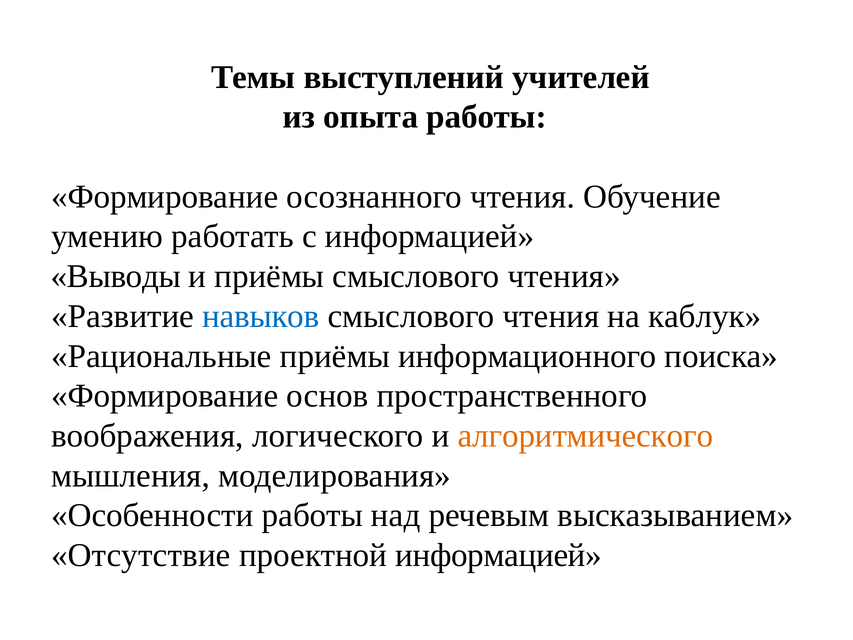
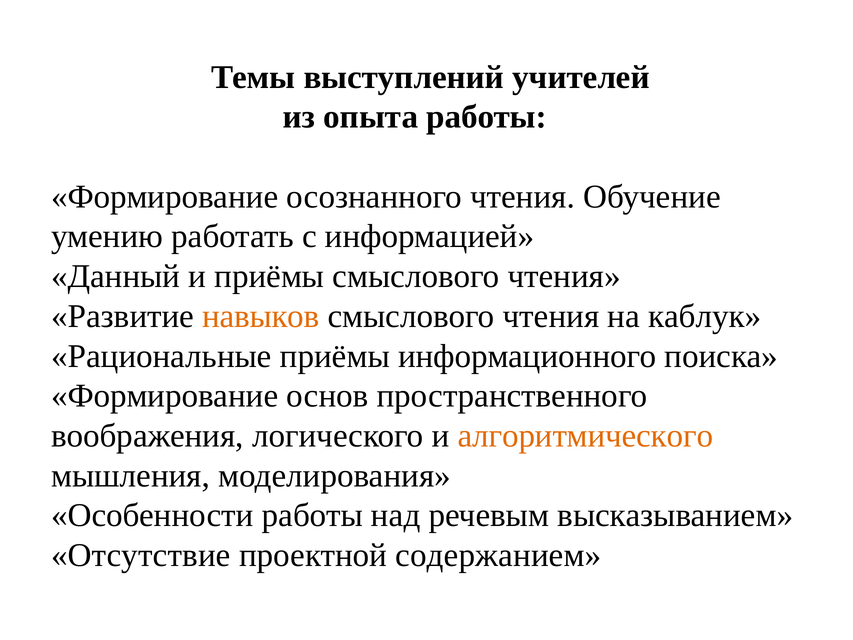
Выводы: Выводы -> Данный
навыков colour: blue -> orange
проектной информацией: информацией -> содержанием
